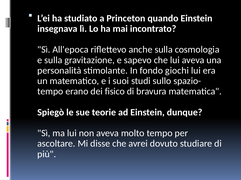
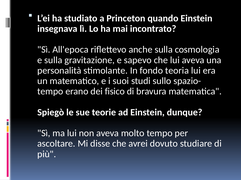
giochi: giochi -> teoria
